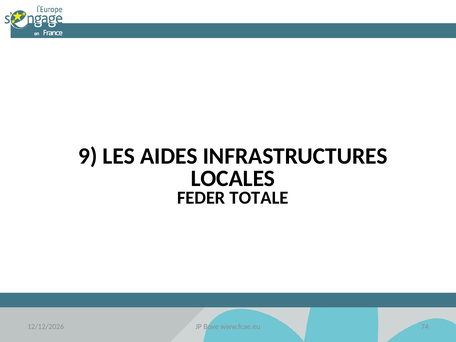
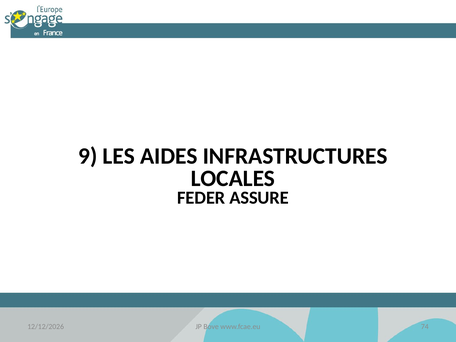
TOTALE: TOTALE -> ASSURE
